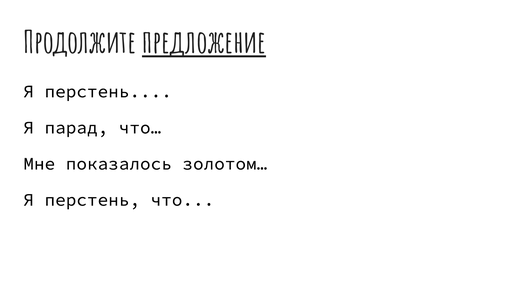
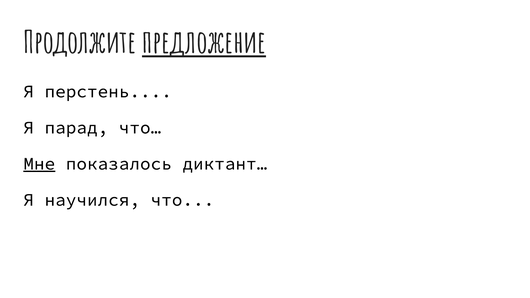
Мне underline: none -> present
золотом…: золотом… -> диктант…
перстень at (92, 200): перстень -> научился
